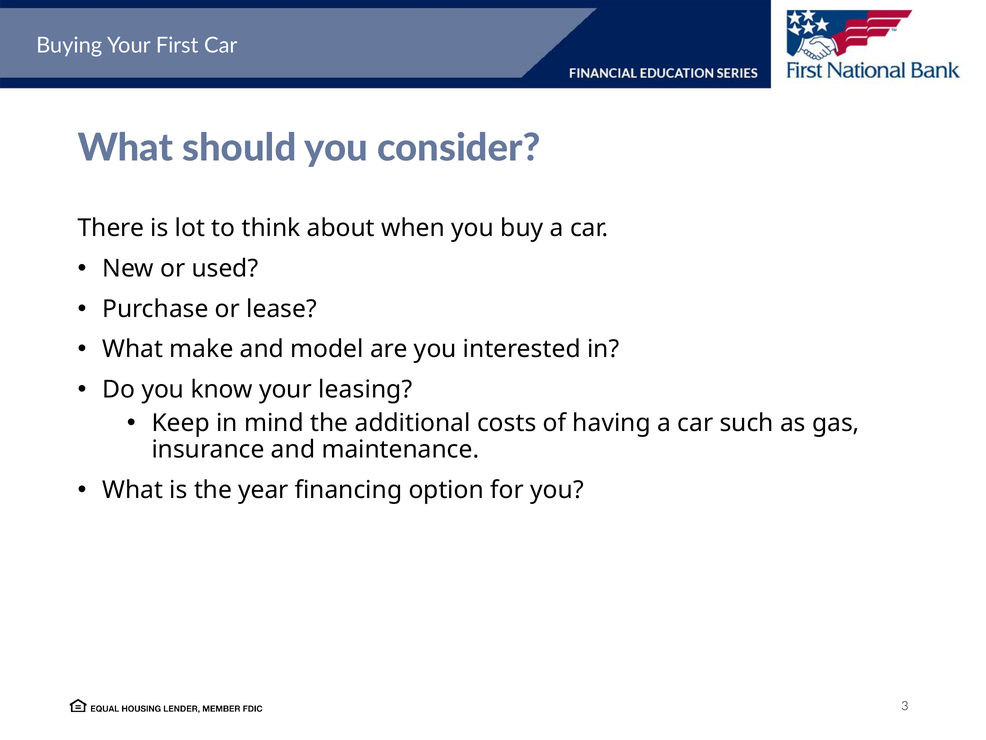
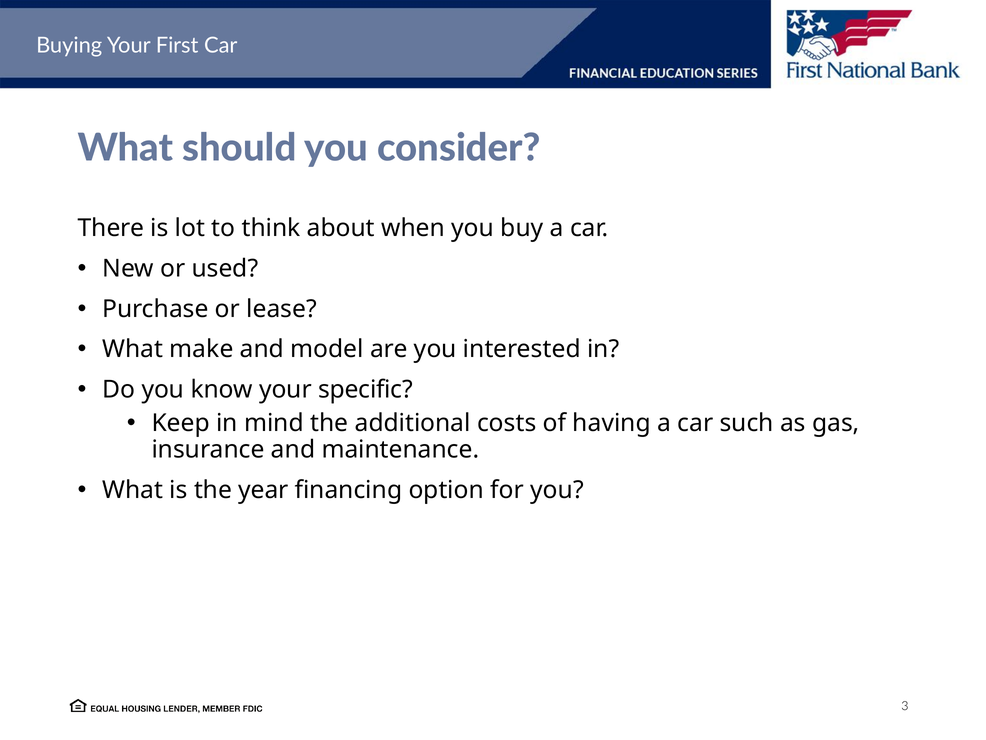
leasing: leasing -> specific
